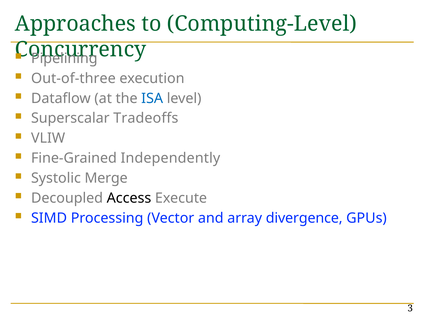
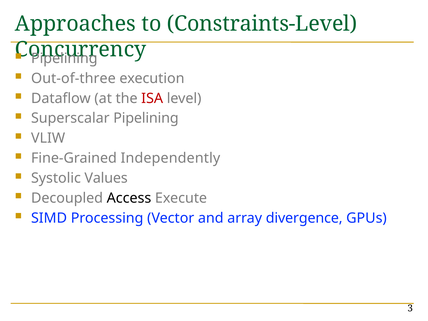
Computing-Level: Computing-Level -> Constraints-Level
ISA colour: blue -> red
Superscalar Tradeoffs: Tradeoffs -> Pipelining
Merge: Merge -> Values
